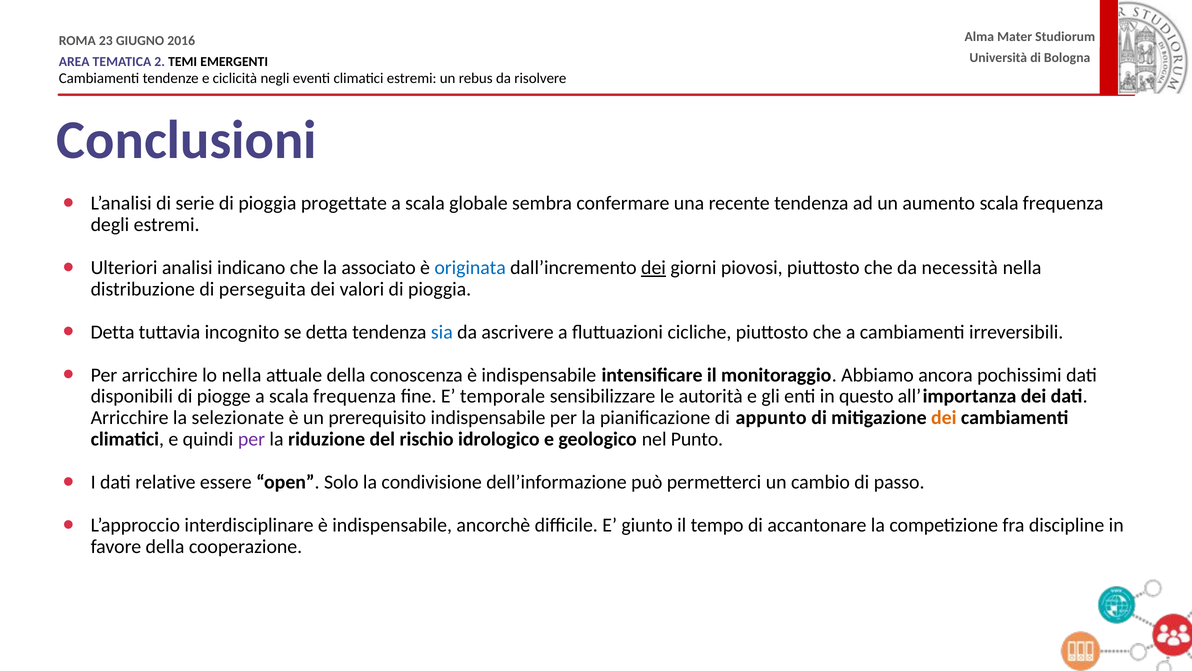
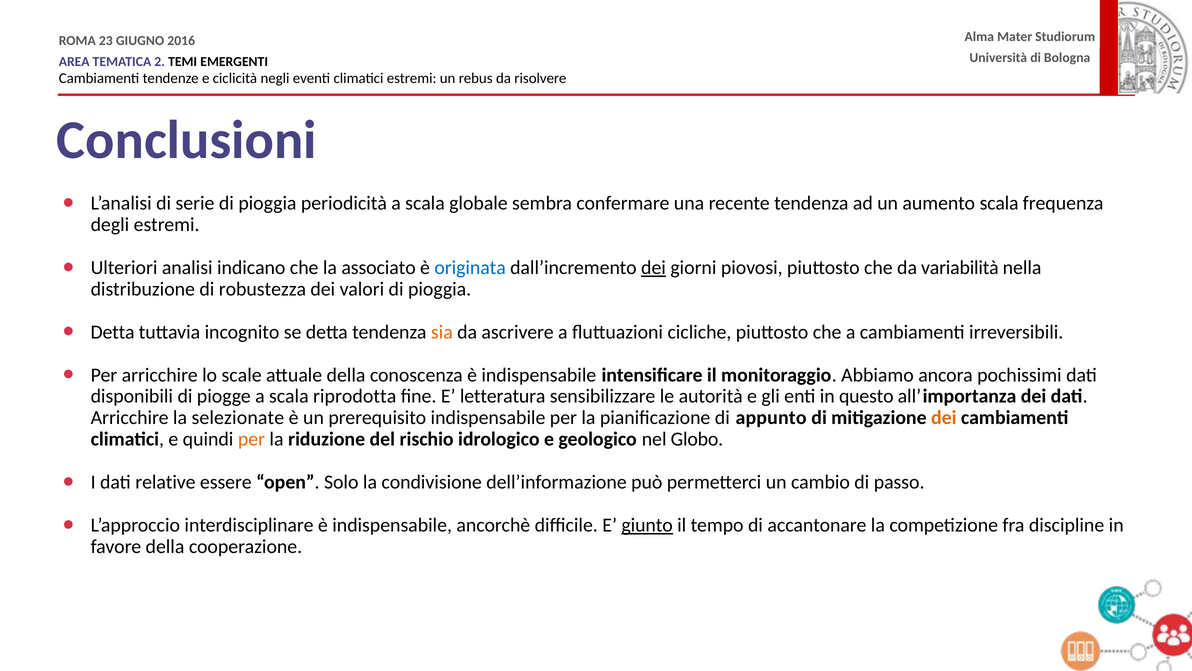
progettate: progettate -> periodicità
necessità: necessità -> variabilità
perseguita: perseguita -> robustezza
sia colour: blue -> orange
lo nella: nella -> scale
a scala frequenza: frequenza -> riprodotta
temporale: temporale -> letteratura
per at (251, 439) colour: purple -> orange
Punto: Punto -> Globo
giunto underline: none -> present
